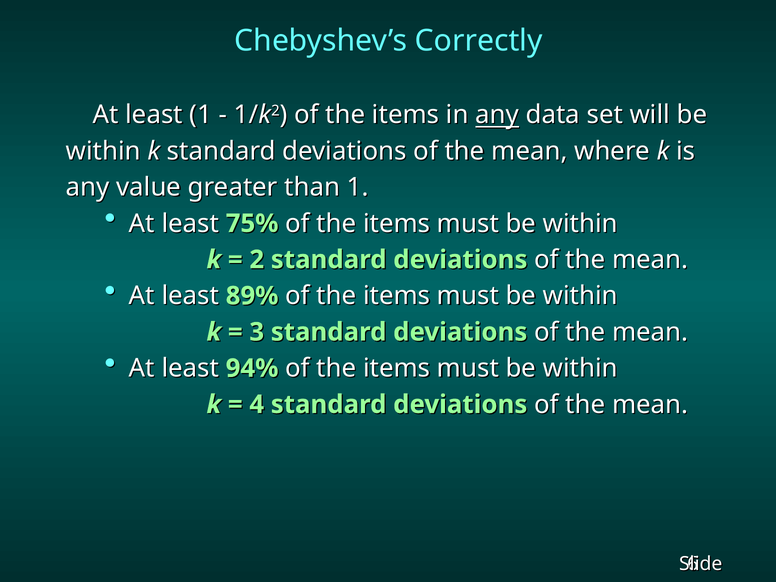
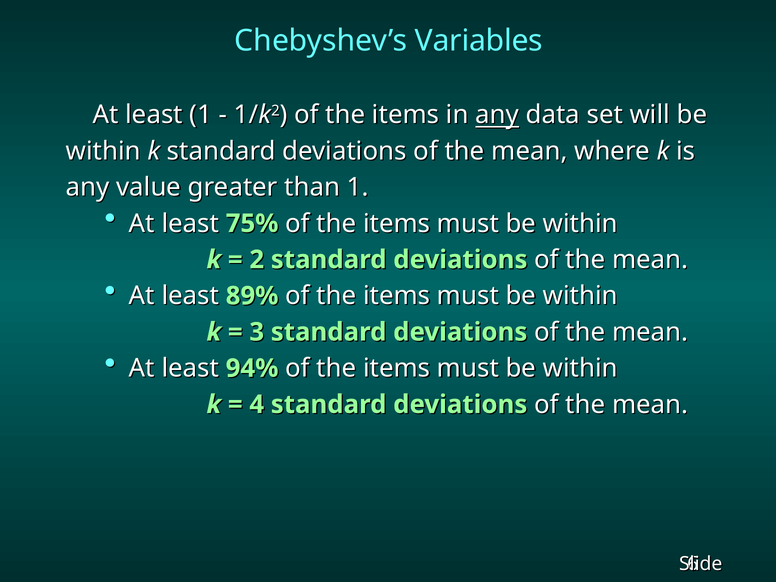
Correctly: Correctly -> Variables
